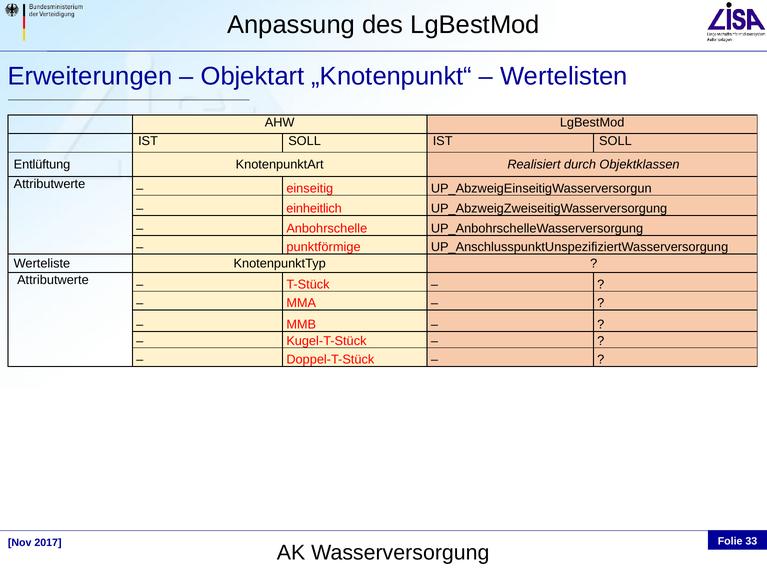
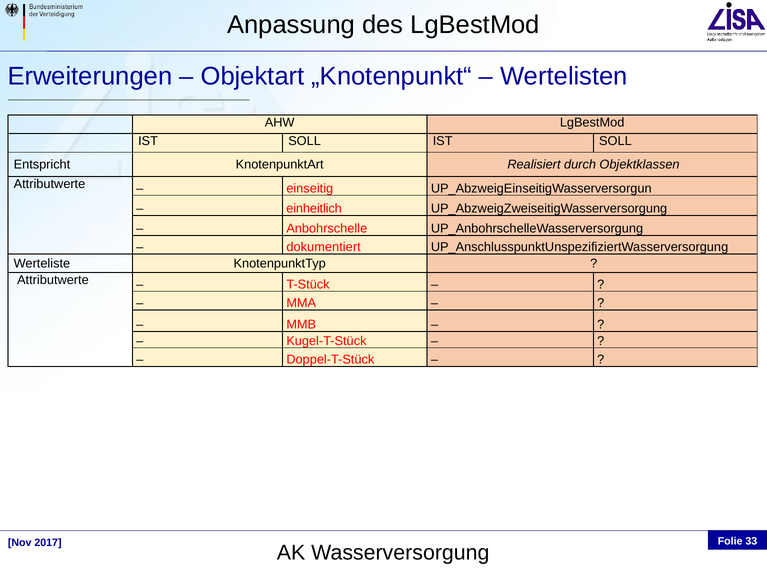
Entlüftung: Entlüftung -> Entspricht
punktförmige: punktförmige -> dokumentiert
